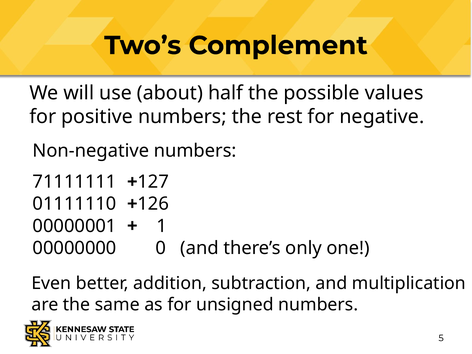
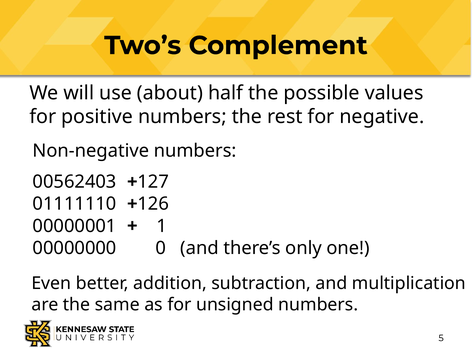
71111111: 71111111 -> 00562403
